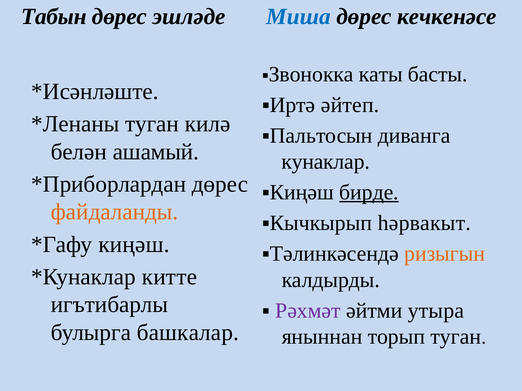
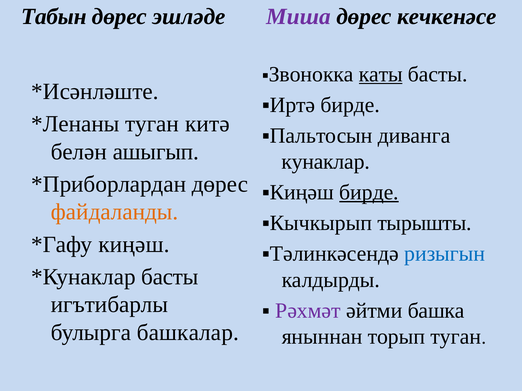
Миша colour: blue -> purple
каты underline: none -> present
▪Иртә әйтеп: әйтеп -> бирде
килә: килә -> китә
ашамый: ашамый -> ашыгып
һәрвакыт: һәрвакыт -> тырышты
ризыгын colour: orange -> blue
китте at (169, 277): китте -> басты
утыра: утыра -> башка
